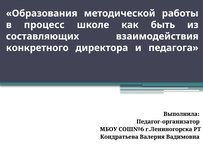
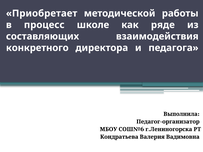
Образования: Образования -> Приобретает
быть: быть -> ряде
